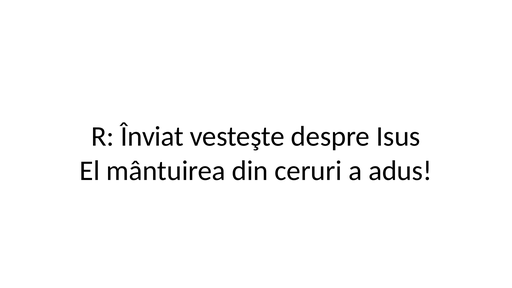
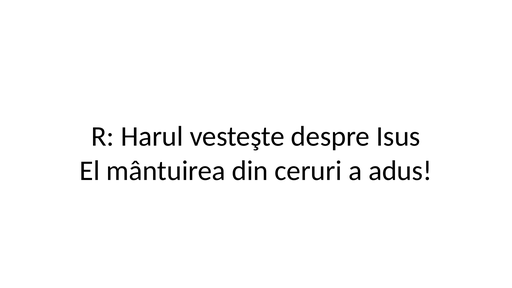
Înviat: Înviat -> Harul
